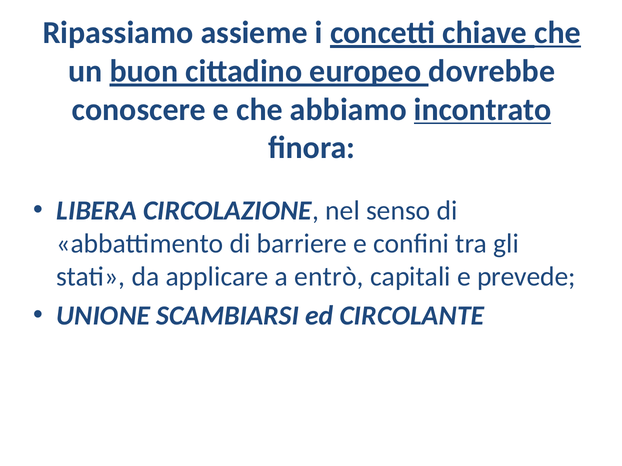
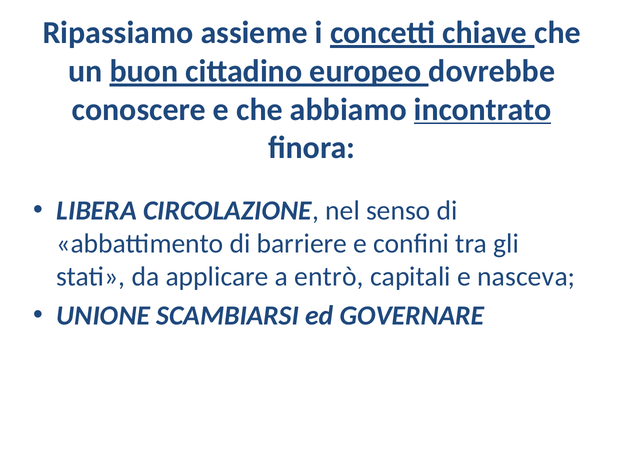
che at (558, 33) underline: present -> none
prevede: prevede -> nasceva
CIRCOLANTE: CIRCOLANTE -> GOVERNARE
